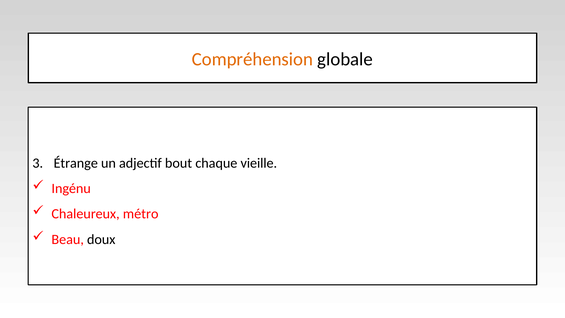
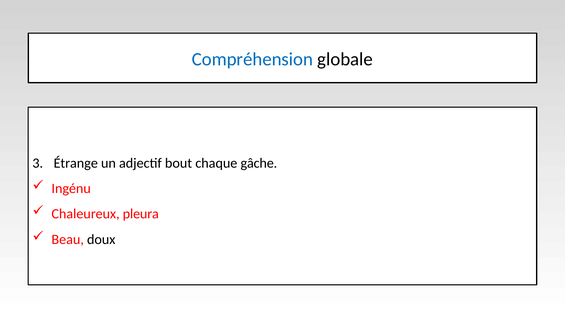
Compréhension colour: orange -> blue
vieille: vieille -> gâche
métro: métro -> pleura
